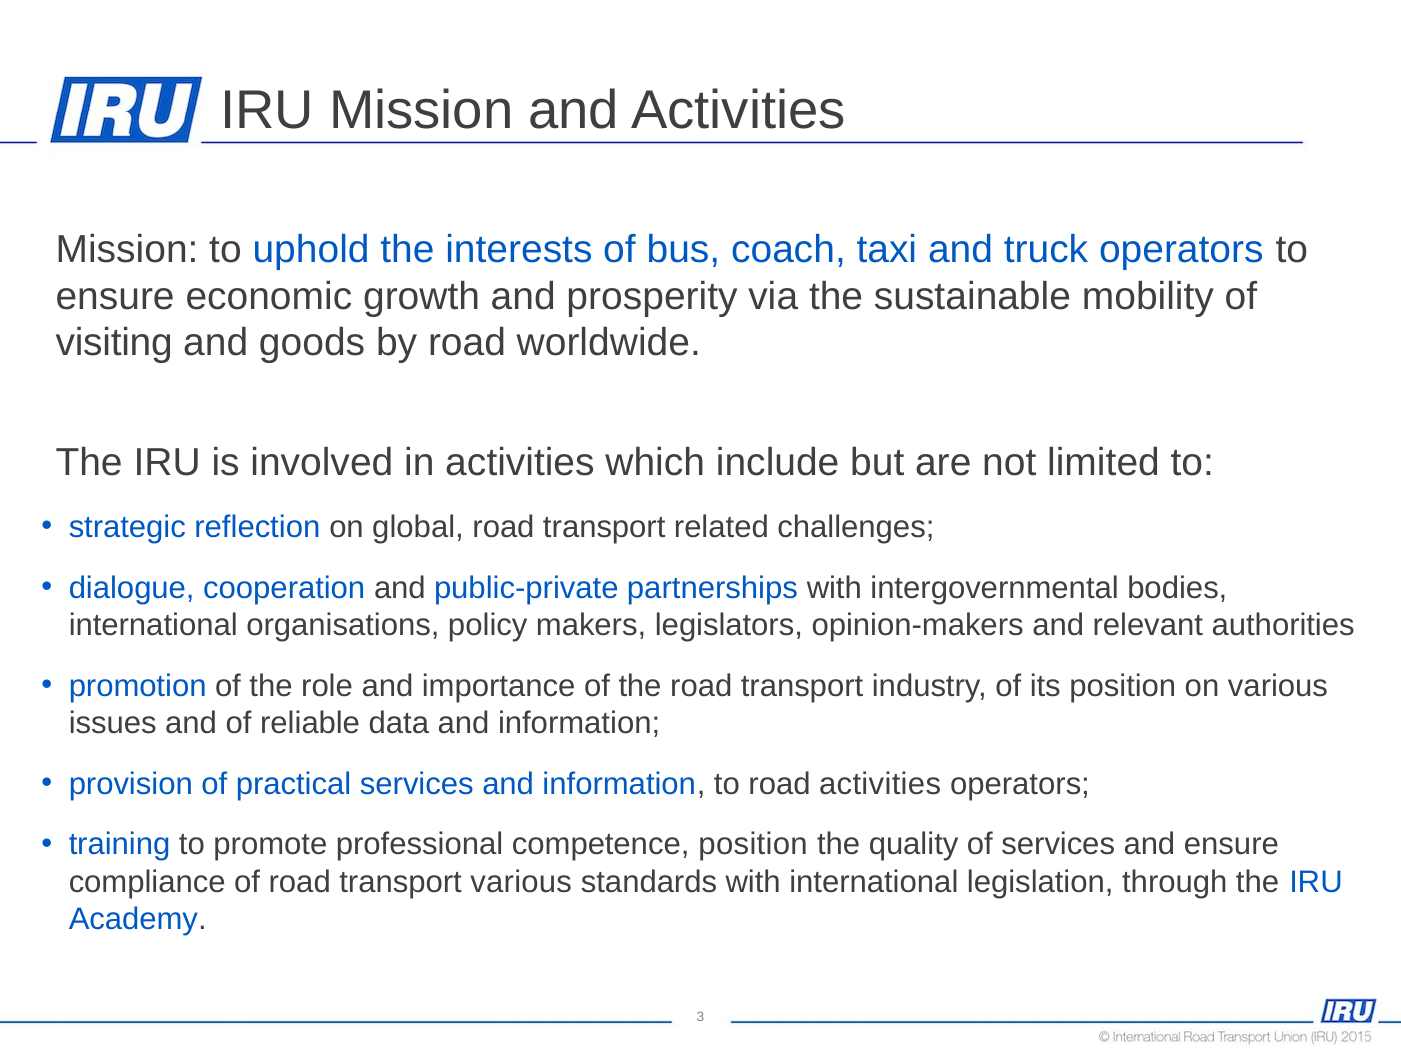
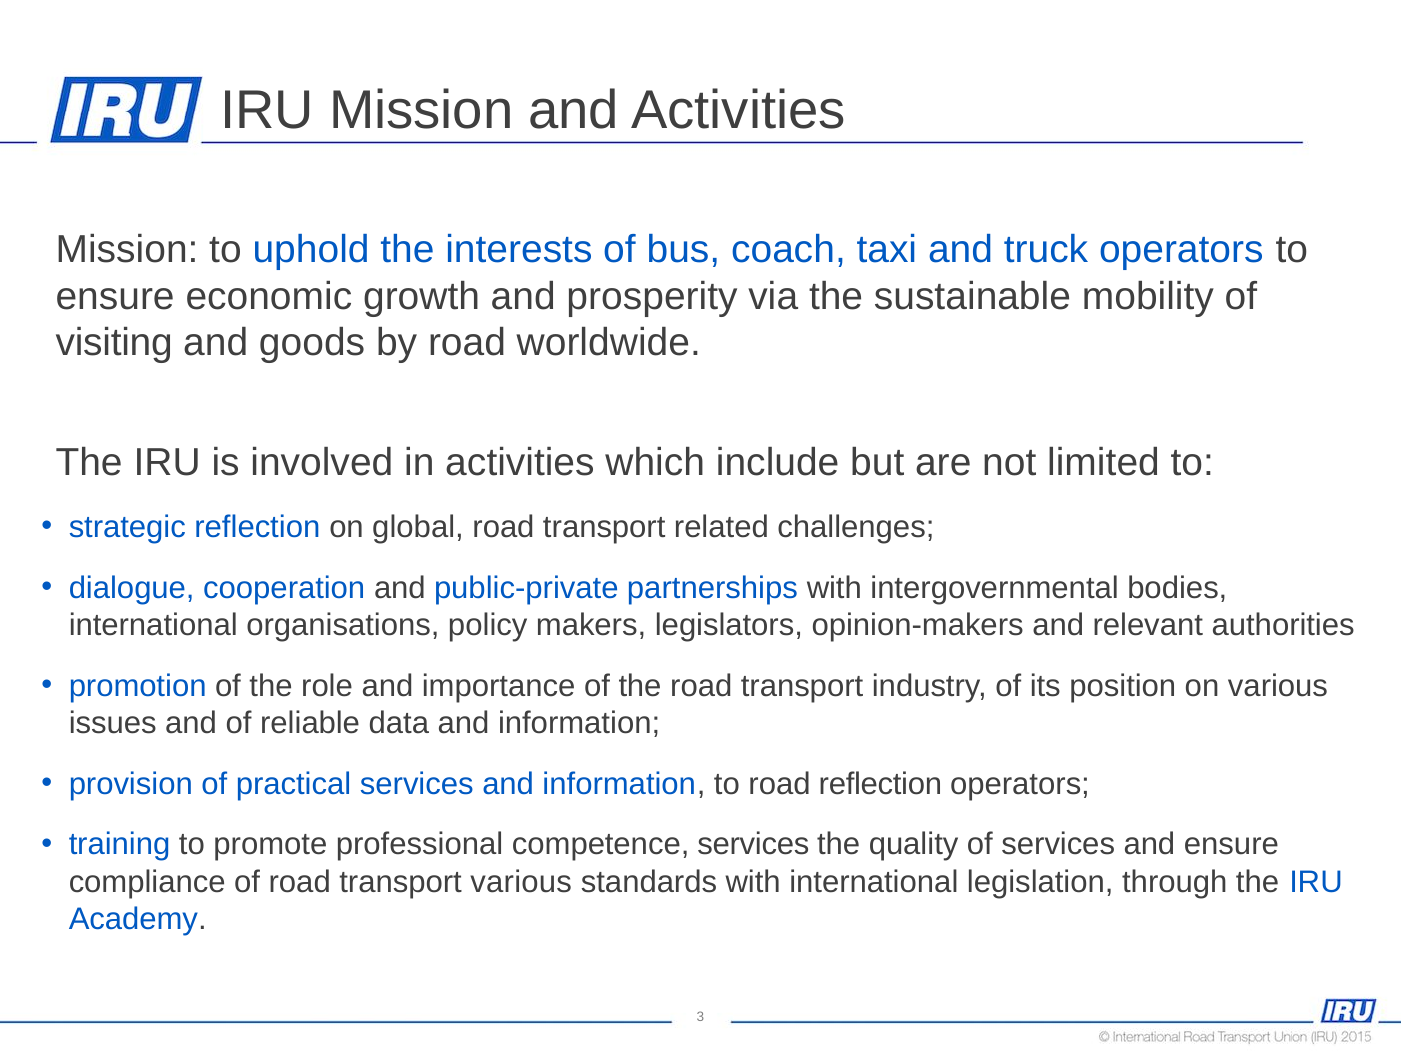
road activities: activities -> reflection
competence position: position -> services
